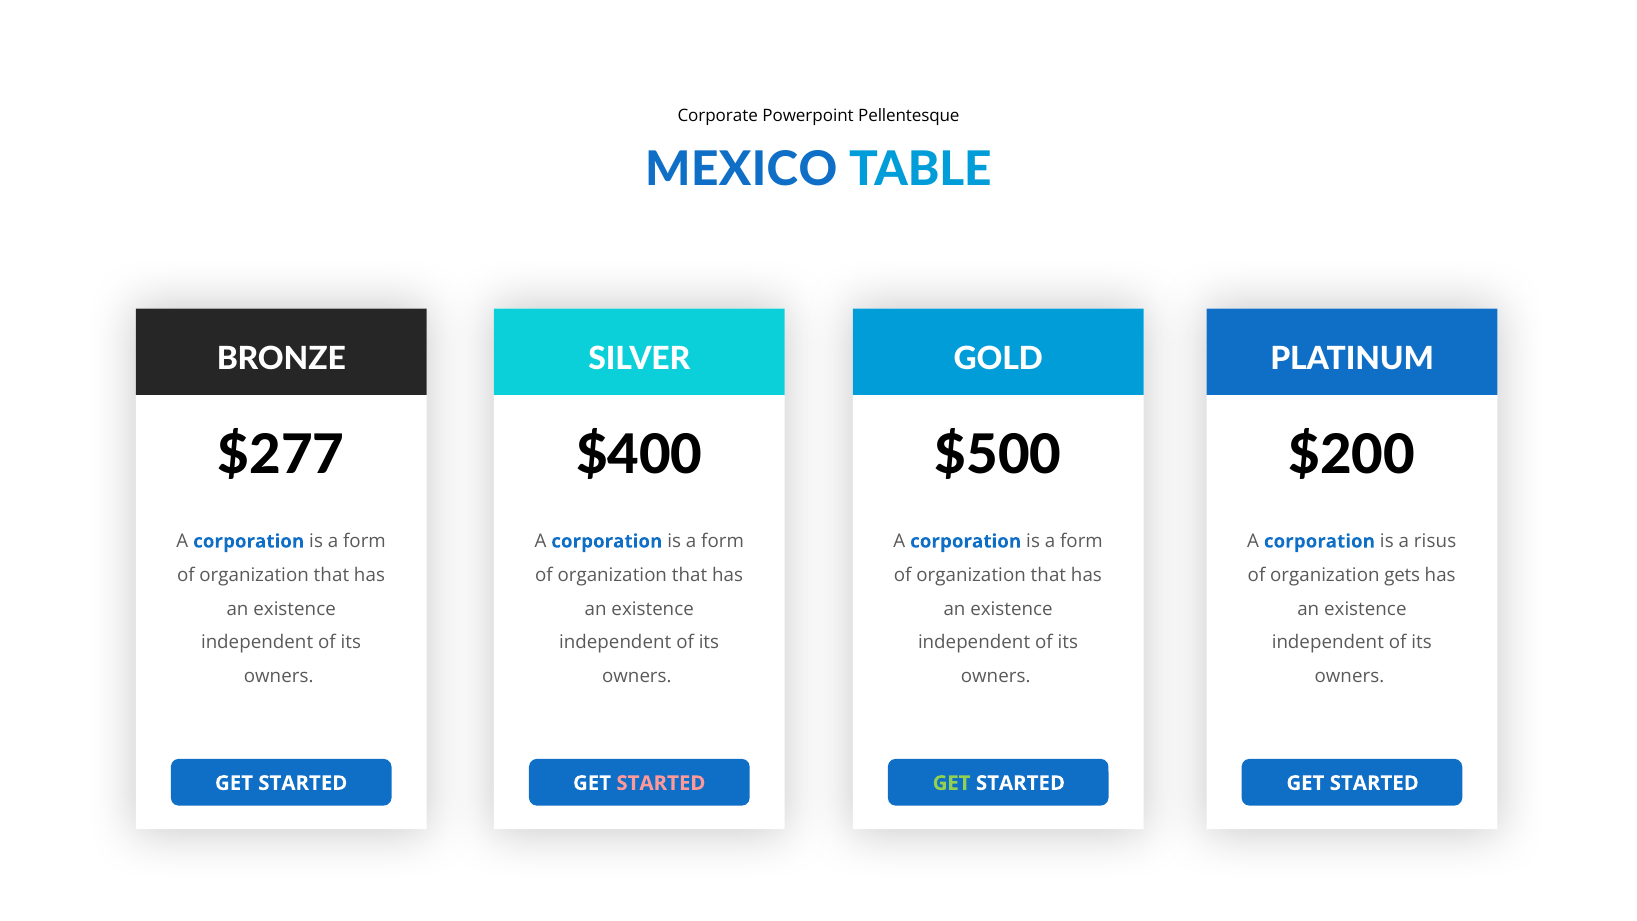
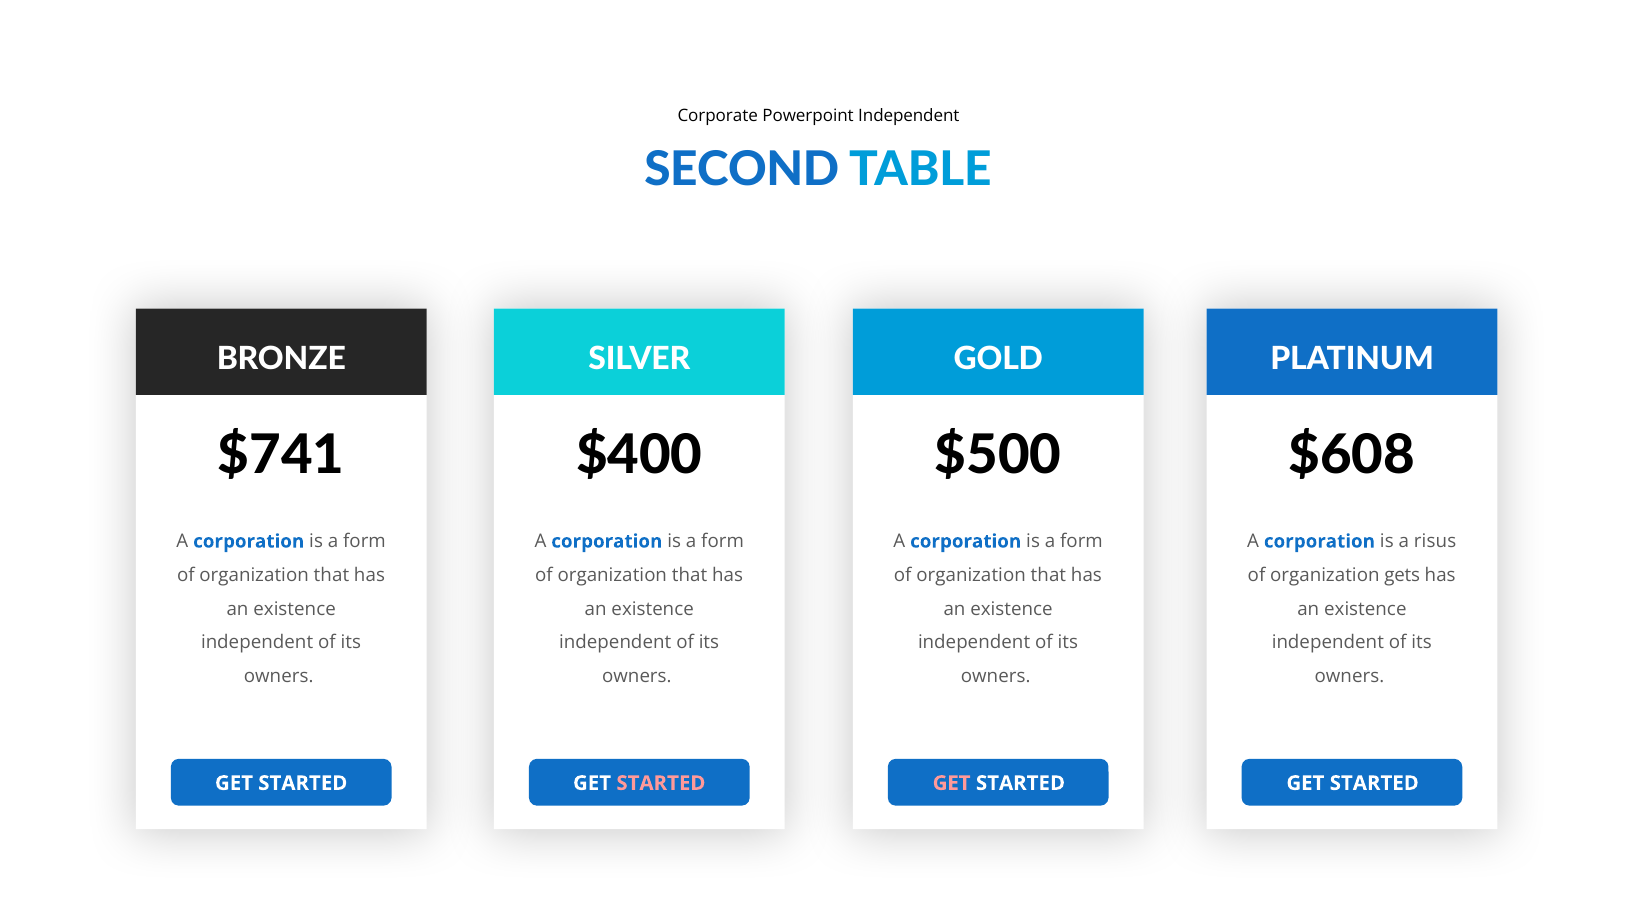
Powerpoint Pellentesque: Pellentesque -> Independent
MEXICO: MEXICO -> SECOND
$277: $277 -> $741
$200: $200 -> $608
GET at (952, 783) colour: light green -> pink
